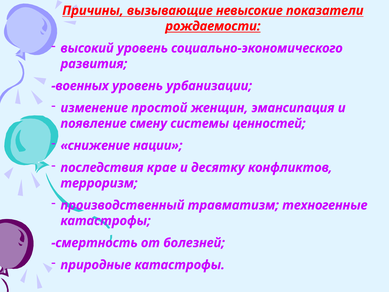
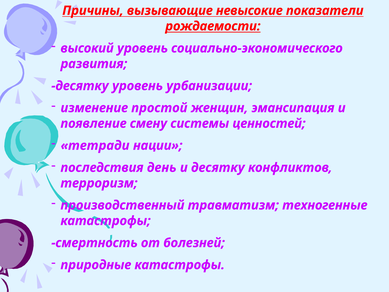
военных at (80, 86): военных -> десятку
снижение: снижение -> тетради
крае: крае -> день
